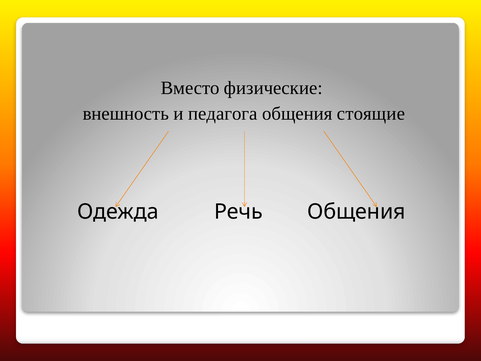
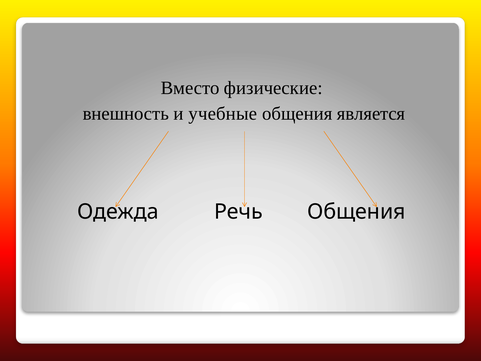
педагога: педагога -> учебные
стоящие: стоящие -> является
